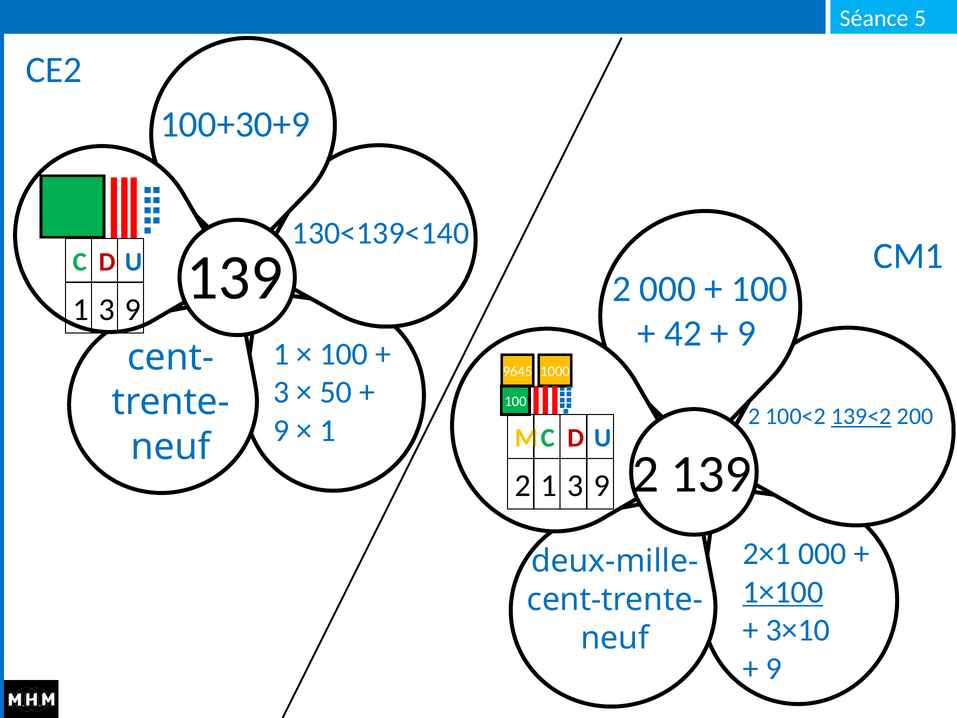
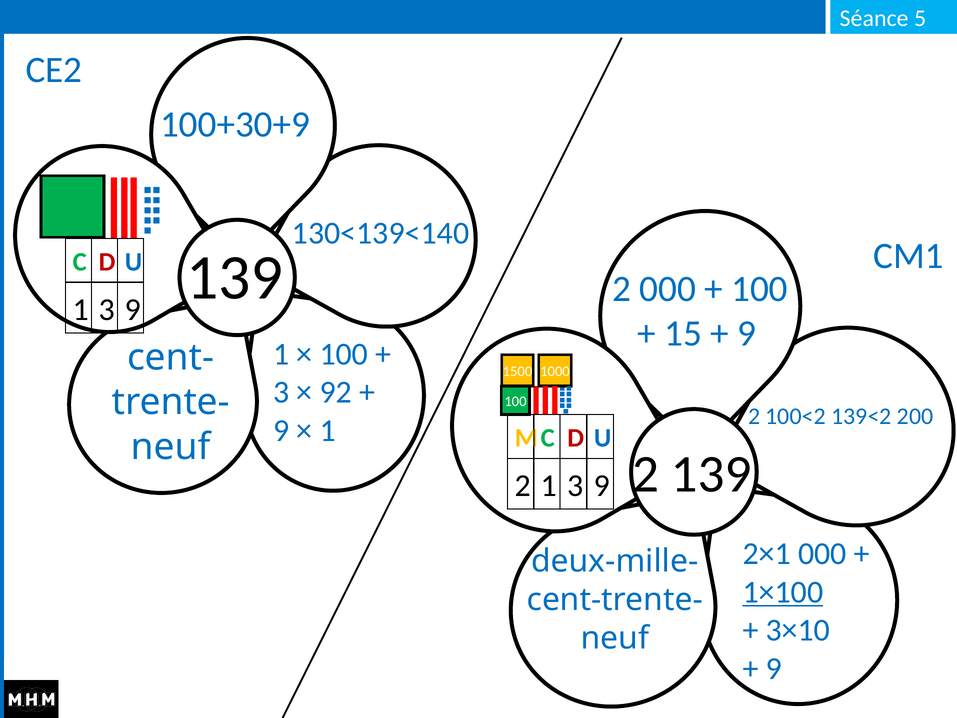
42: 42 -> 15
9645: 9645 -> 1500
50: 50 -> 92
139<2 underline: present -> none
